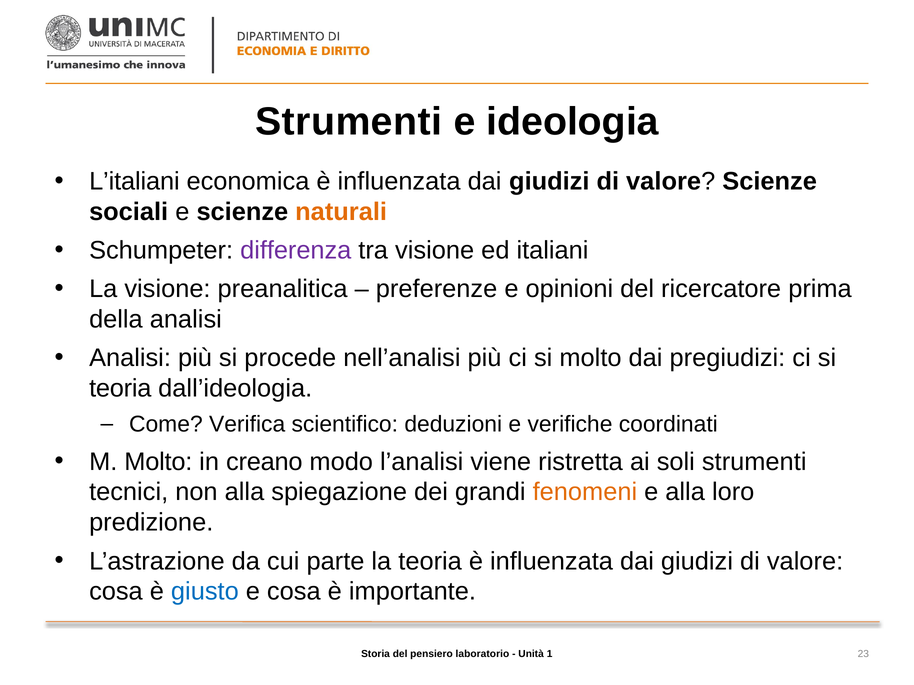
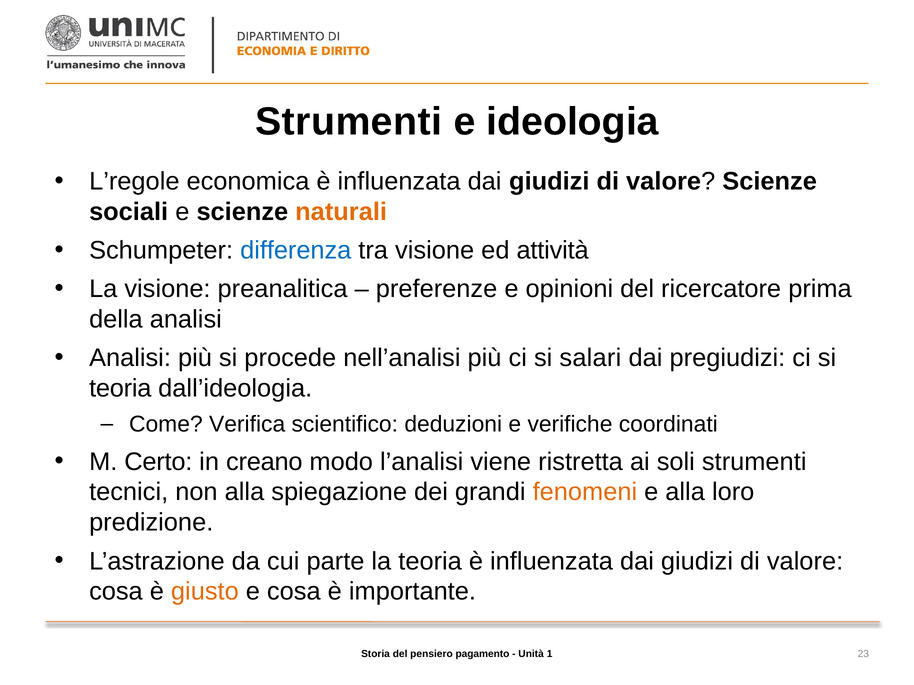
L’italiani: L’italiani -> L’regole
differenza colour: purple -> blue
italiani: italiani -> attività
si molto: molto -> salari
M Molto: Molto -> Certo
giusto colour: blue -> orange
laboratorio: laboratorio -> pagamento
